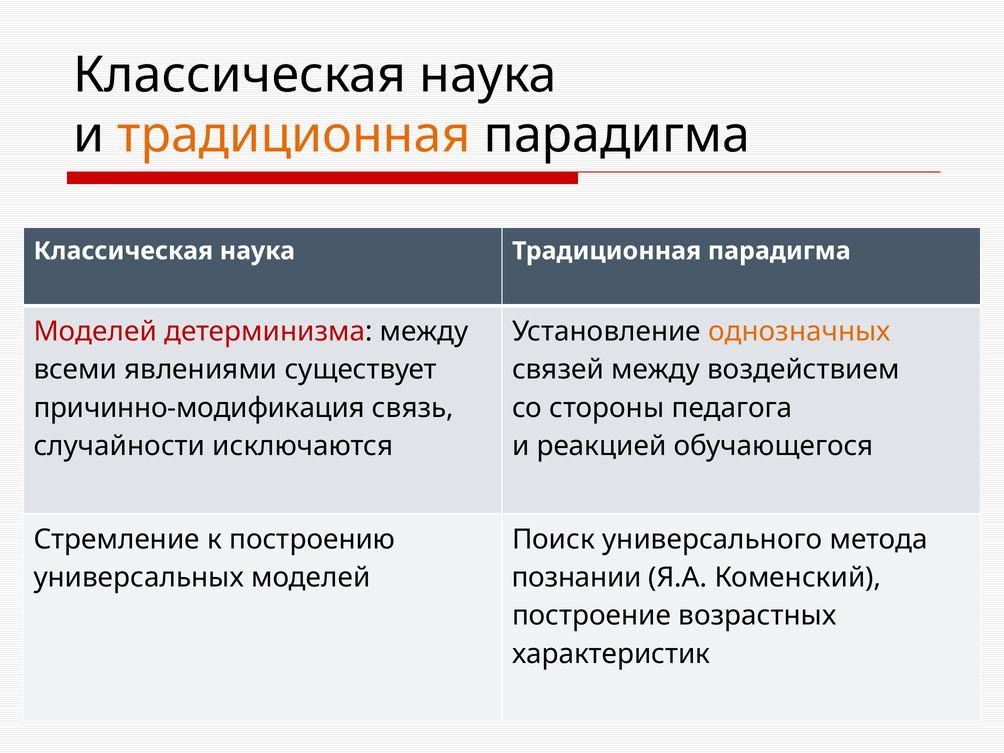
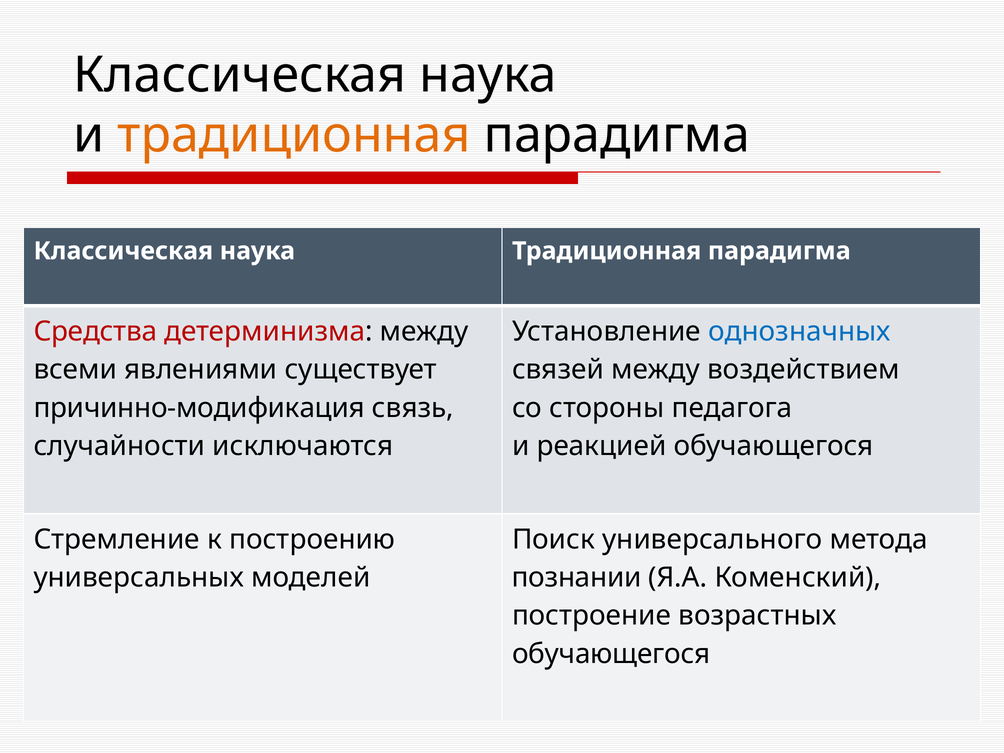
Моделей at (95, 332): Моделей -> Средства
однозначных colour: orange -> blue
характеристик at (611, 654): характеристик -> обучающегося
